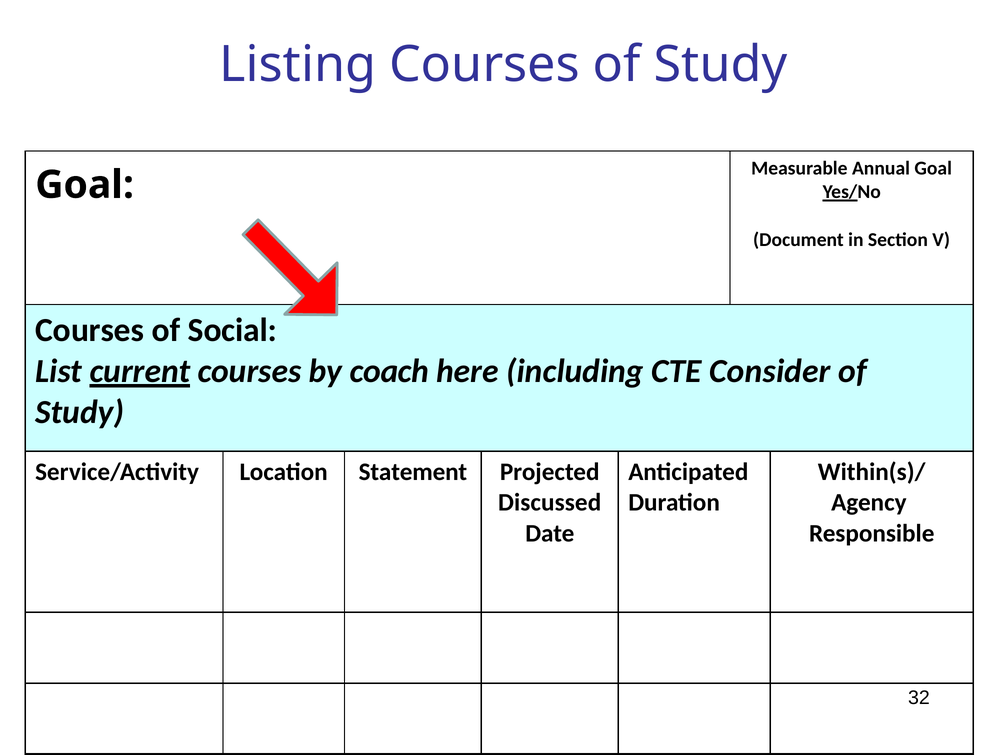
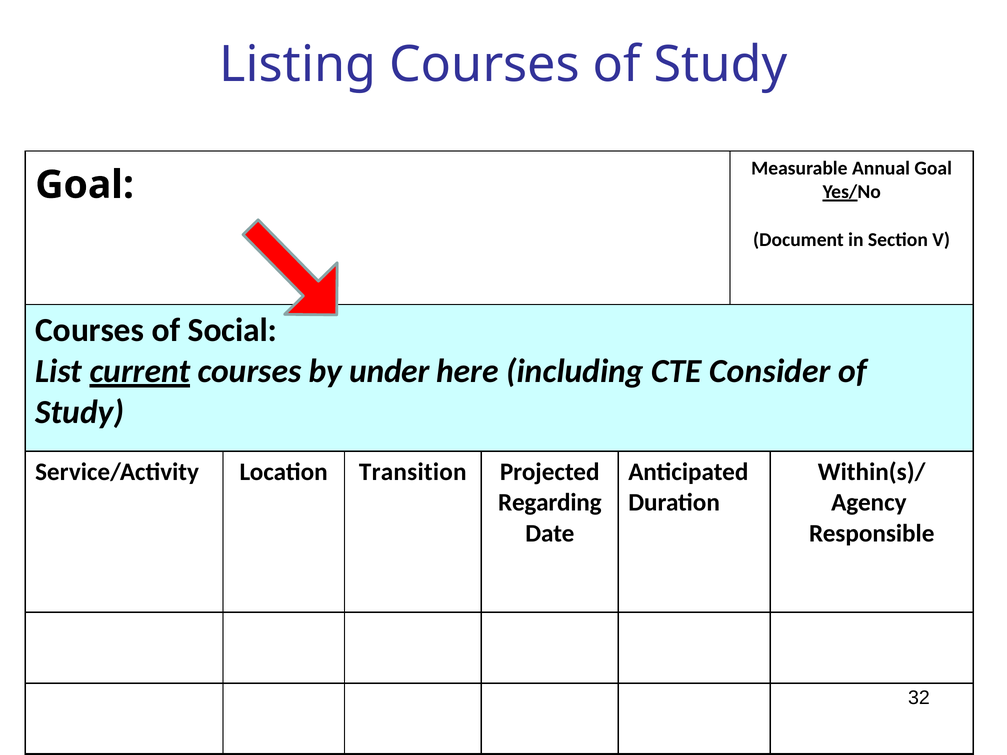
coach: coach -> under
Statement: Statement -> Transition
Discussed: Discussed -> Regarding
